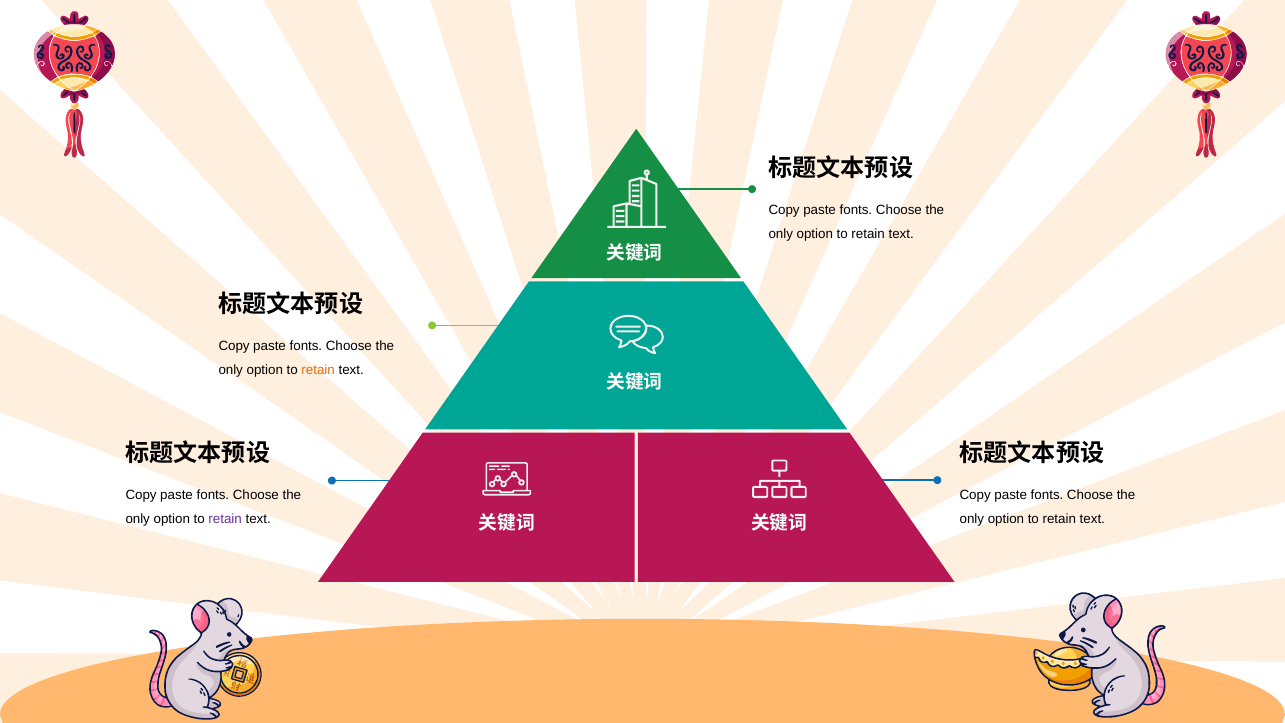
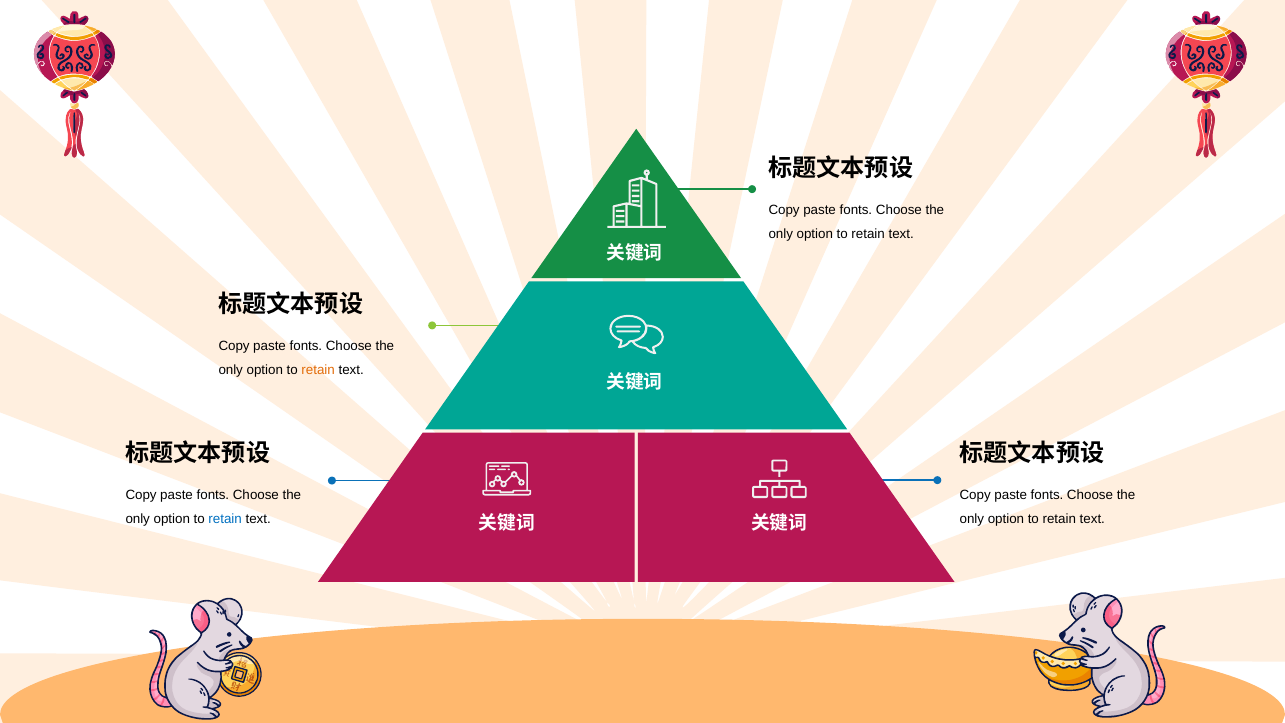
retain at (225, 519) colour: purple -> blue
